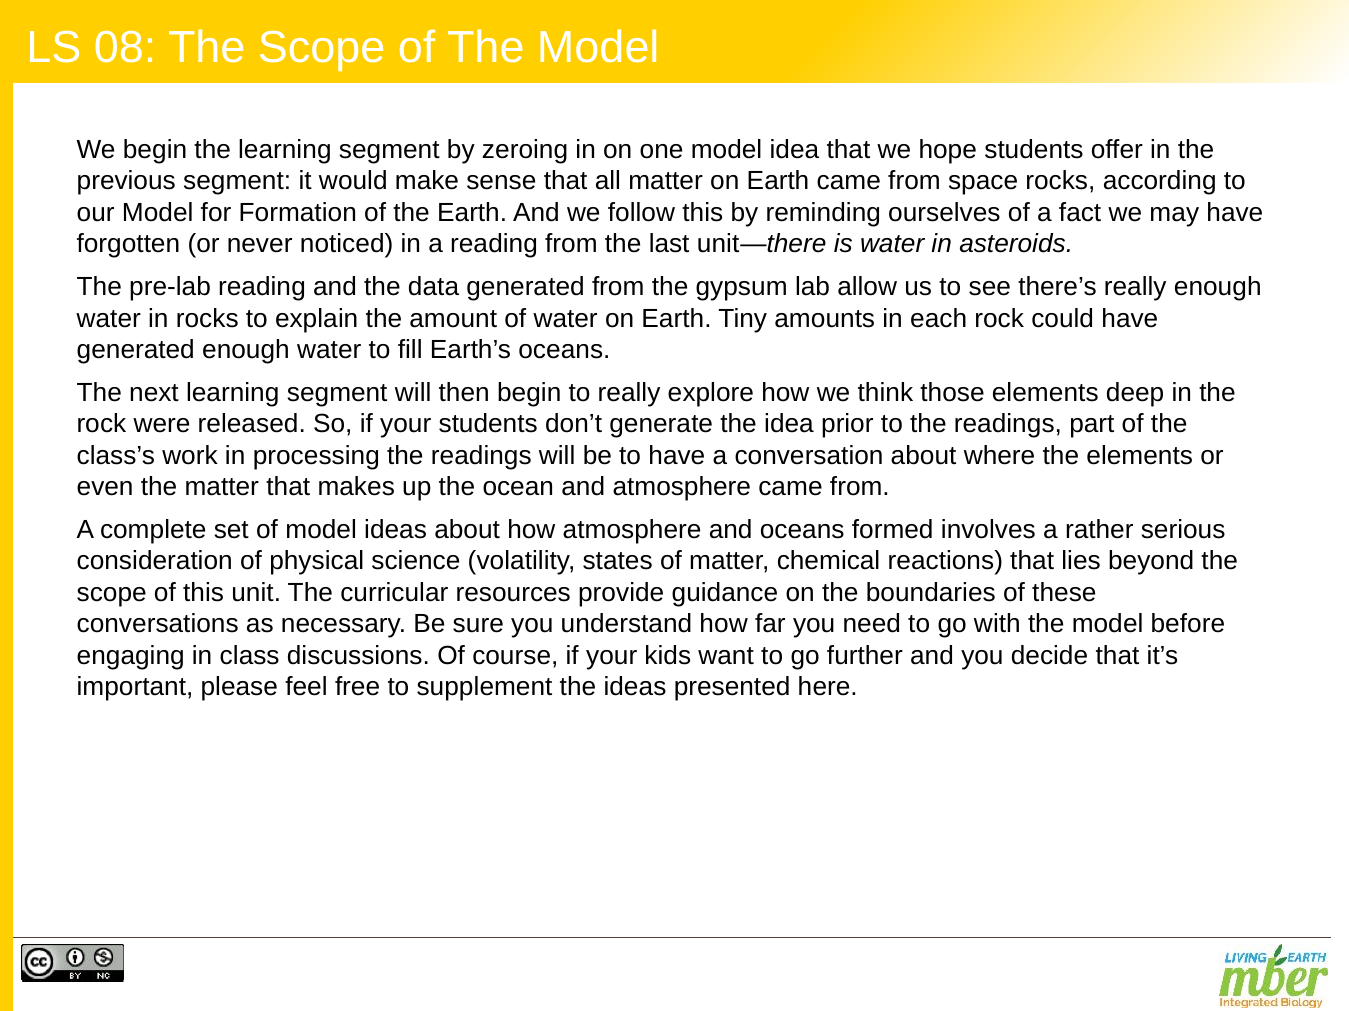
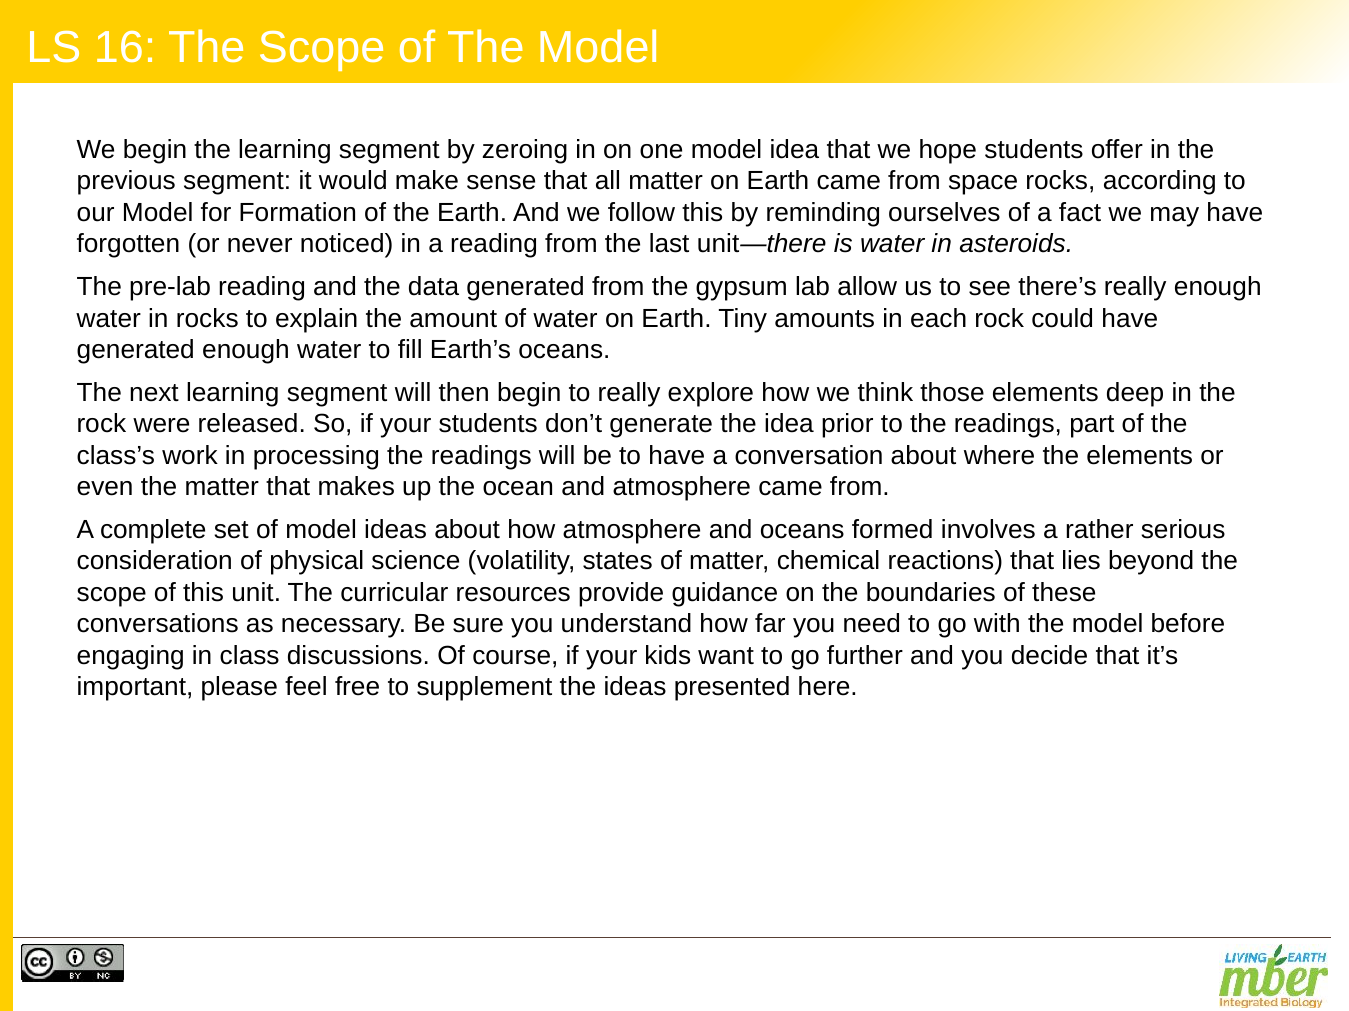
08: 08 -> 16
